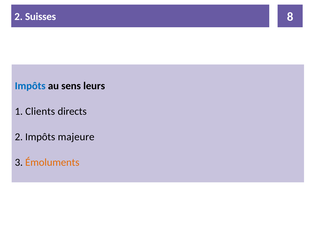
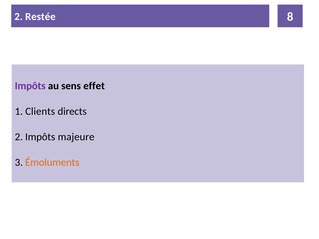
Suisses: Suisses -> Restée
Impôts at (30, 86) colour: blue -> purple
leurs: leurs -> effet
